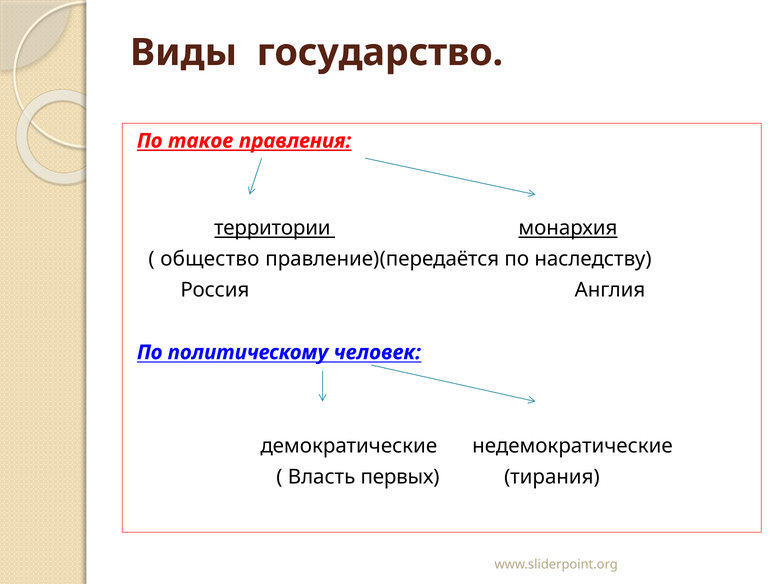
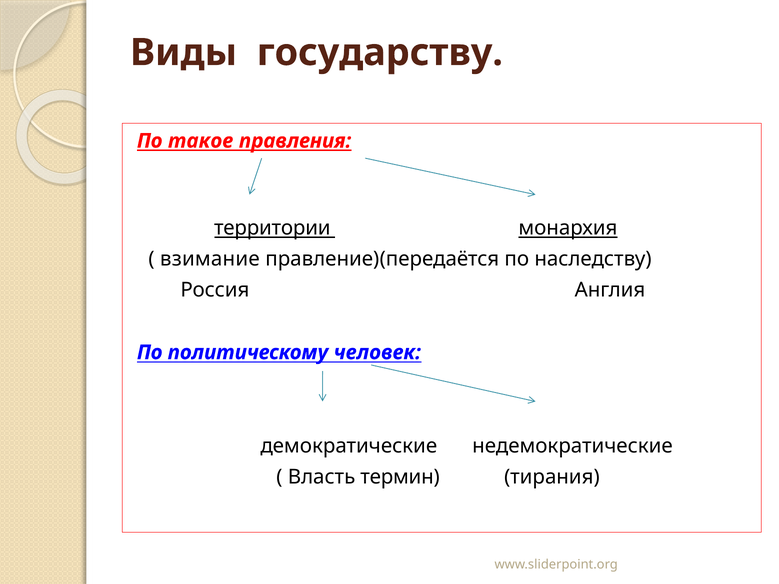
государство: государство -> государству
общество: общество -> взимание
первых: первых -> термин
